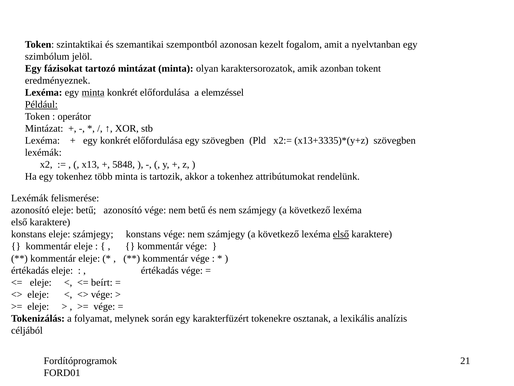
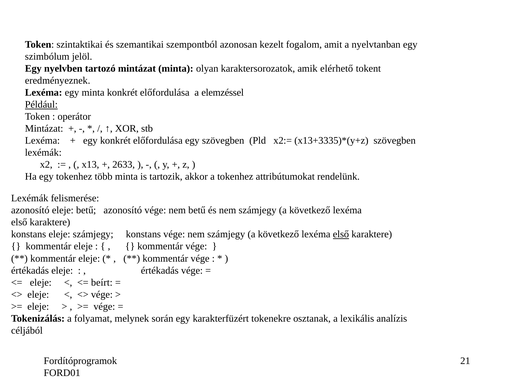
fázisokat: fázisokat -> nyelvben
azonban: azonban -> elérhető
minta at (93, 92) underline: present -> none
5848: 5848 -> 2633
